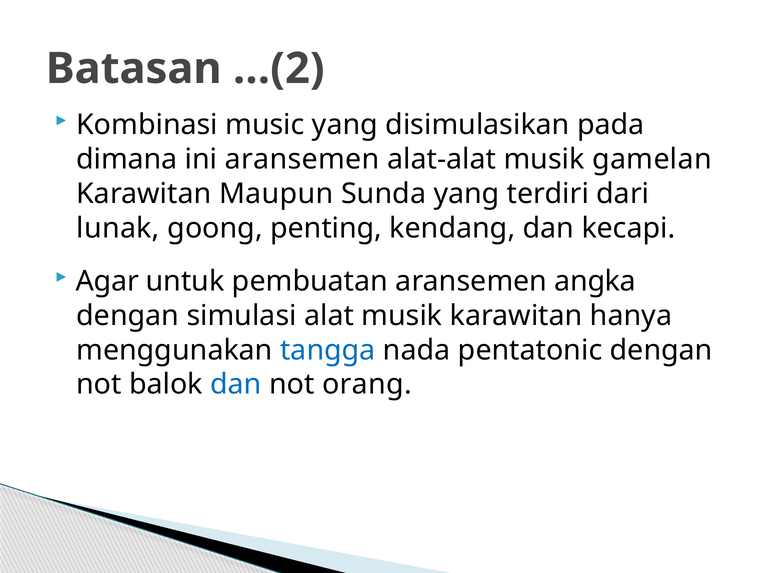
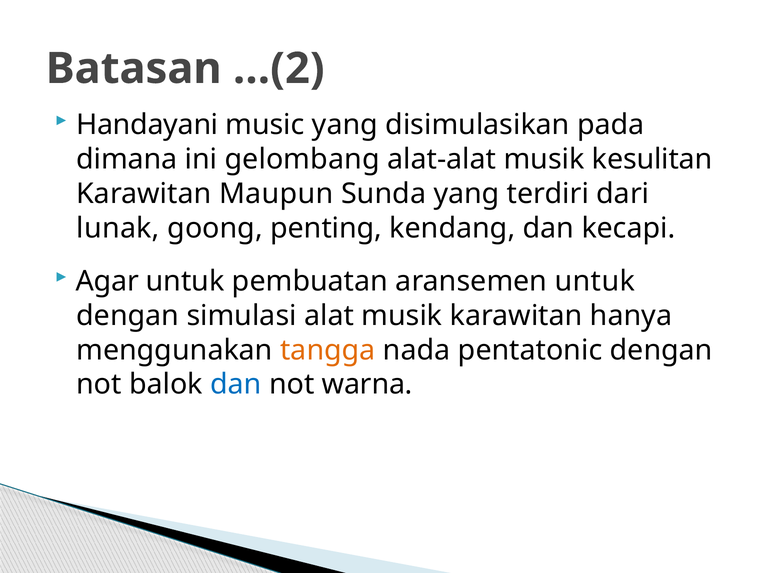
Kombinasi: Kombinasi -> Handayani
ini aransemen: aransemen -> gelombang
gamelan: gamelan -> kesulitan
aransemen angka: angka -> untuk
tangga colour: blue -> orange
orang: orang -> warna
